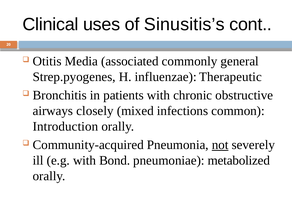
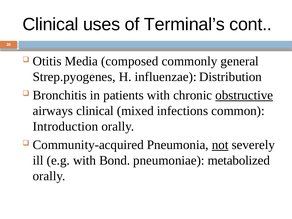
Sinusitis’s: Sinusitis’s -> Terminal’s
associated: associated -> composed
Therapeutic: Therapeutic -> Distribution
obstructive underline: none -> present
airways closely: closely -> clinical
